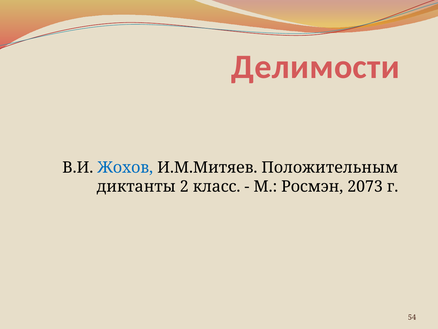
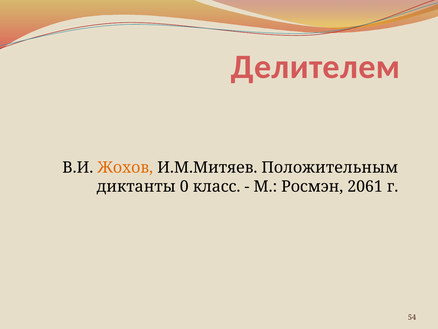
Делимости: Делимости -> Делителем
Жохов colour: blue -> orange
2: 2 -> 0
2073: 2073 -> 2061
